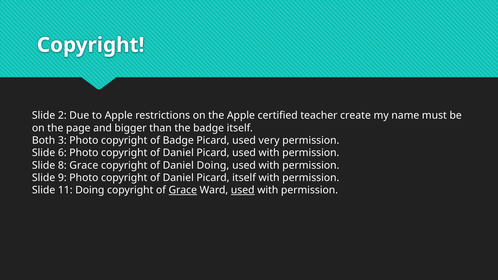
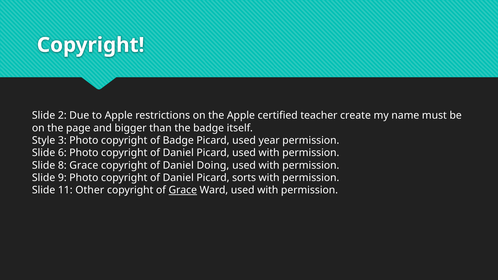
Both: Both -> Style
very: very -> year
Picard itself: itself -> sorts
11 Doing: Doing -> Other
used at (243, 190) underline: present -> none
